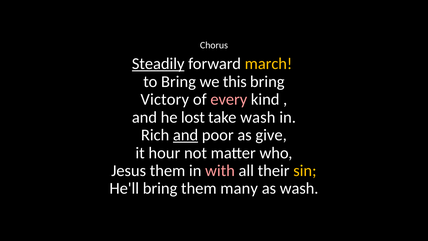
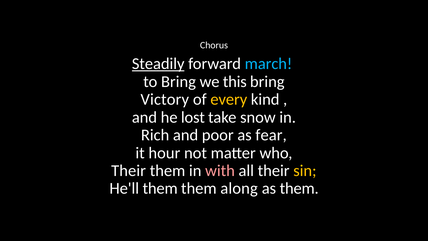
march colour: yellow -> light blue
every colour: pink -> yellow
take wash: wash -> snow
and at (186, 135) underline: present -> none
give: give -> fear
Jesus at (129, 171): Jesus -> Their
He'll bring: bring -> them
many: many -> along
as wash: wash -> them
